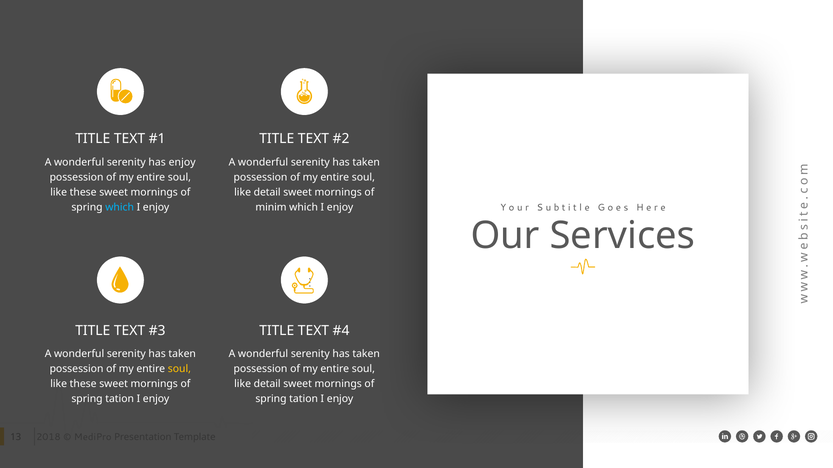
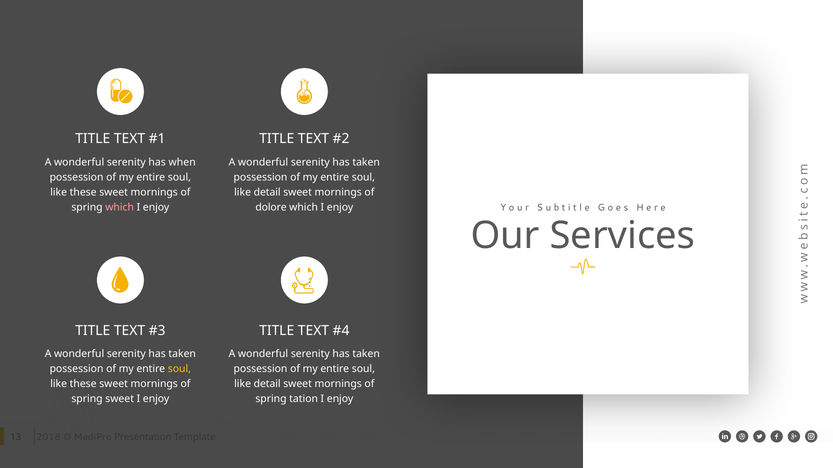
has enjoy: enjoy -> when
which at (120, 207) colour: light blue -> pink
minim: minim -> dolore
tation at (120, 399): tation -> sweet
